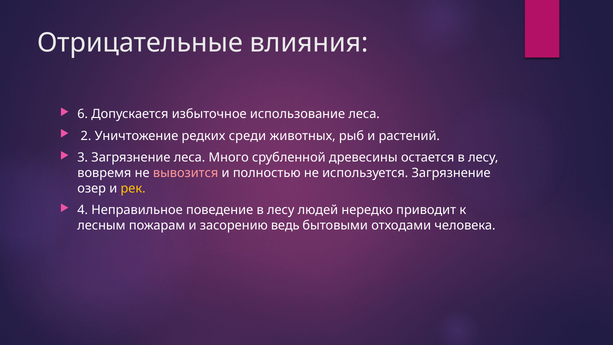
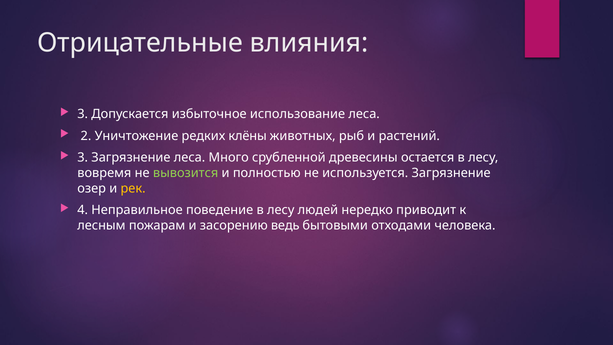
6 at (83, 114): 6 -> 3
среди: среди -> клёны
вывозится colour: pink -> light green
